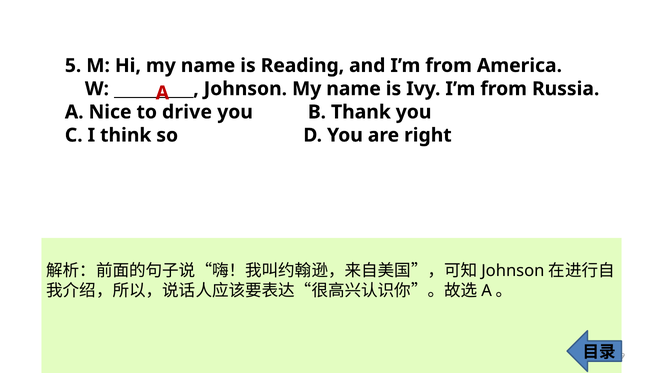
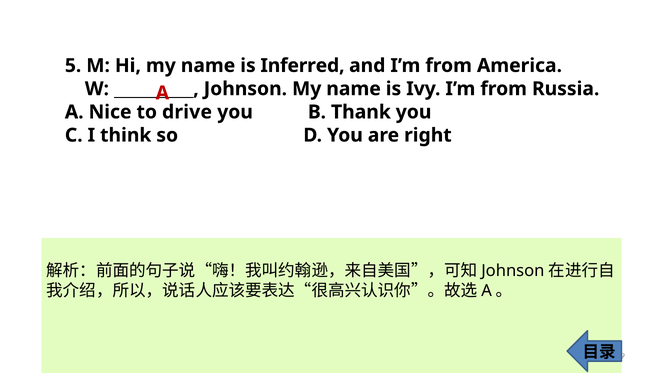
Reading: Reading -> Inferred
